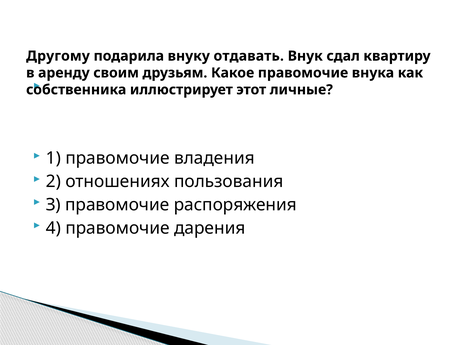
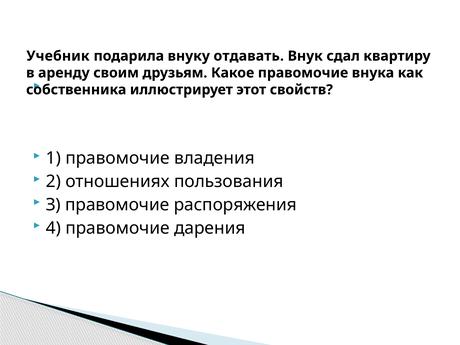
Другому: Другому -> Учебник
личные: личные -> свойств
